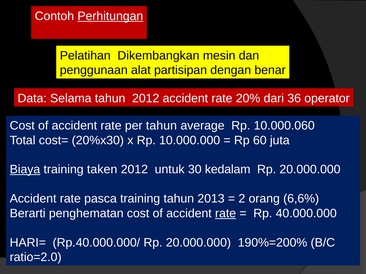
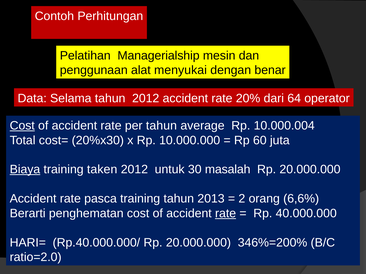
Perhitungan underline: present -> none
Dikembangkan: Dikembangkan -> Managerialship
partisipan: partisipan -> menyukai
36: 36 -> 64
Cost at (22, 126) underline: none -> present
10.000.060: 10.000.060 -> 10.000.004
kedalam: kedalam -> masalah
190%=200%: 190%=200% -> 346%=200%
